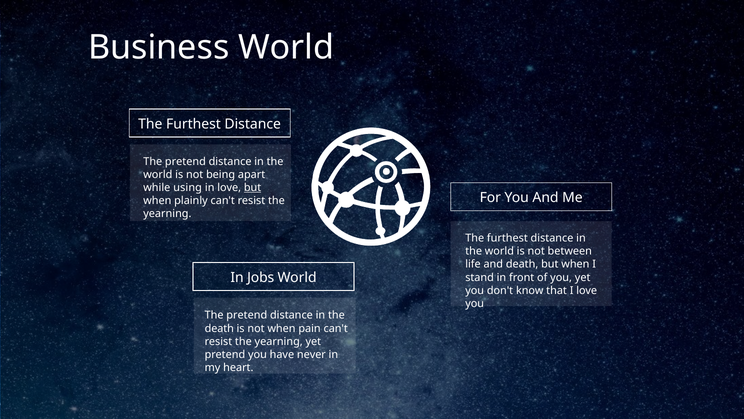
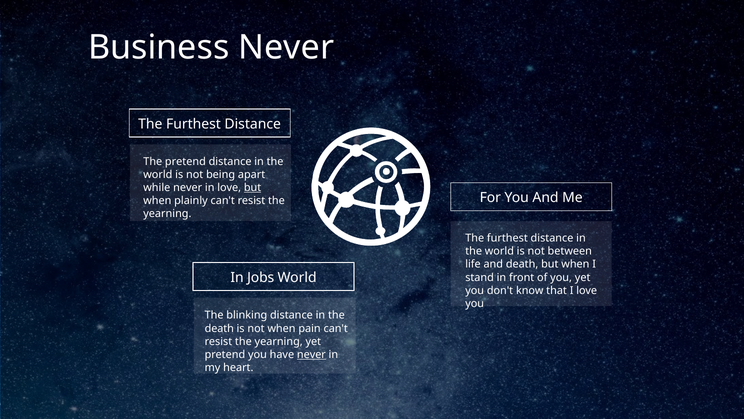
Business World: World -> Never
while using: using -> never
pretend at (247, 315): pretend -> blinking
never at (311, 354) underline: none -> present
